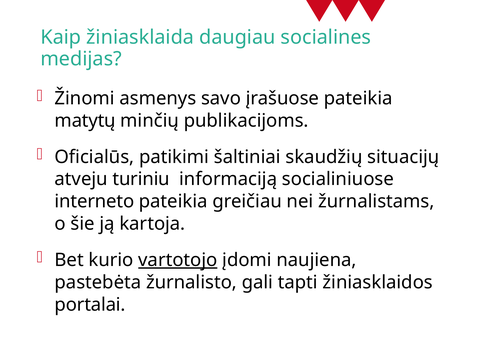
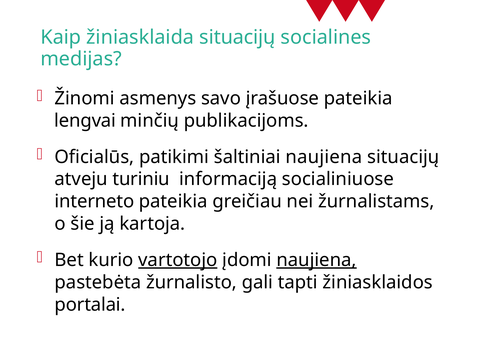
žiniasklaida daugiau: daugiau -> situacijų
matytų: matytų -> lengvai
šaltiniai skaudžių: skaudžių -> naujiena
naujiena at (317, 260) underline: none -> present
